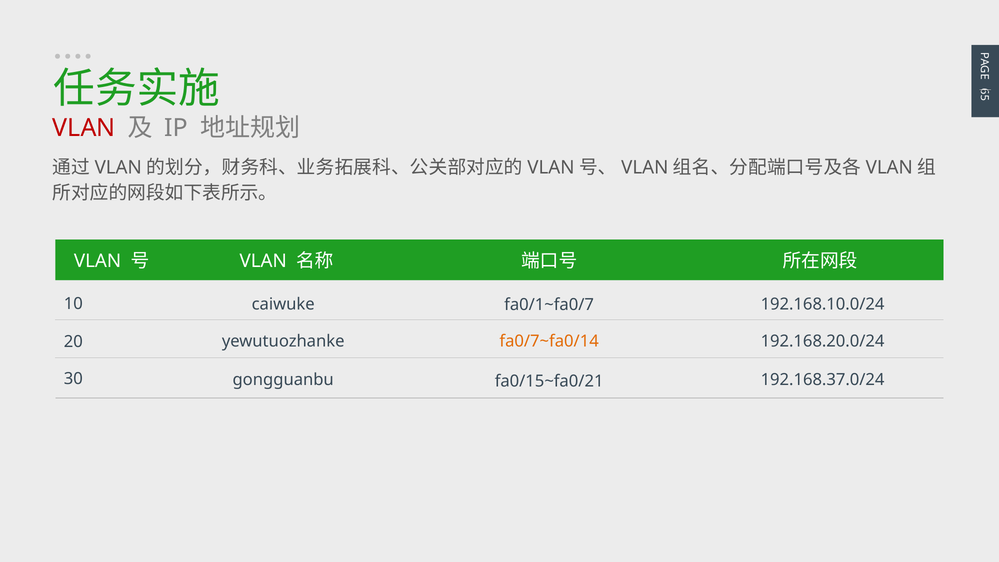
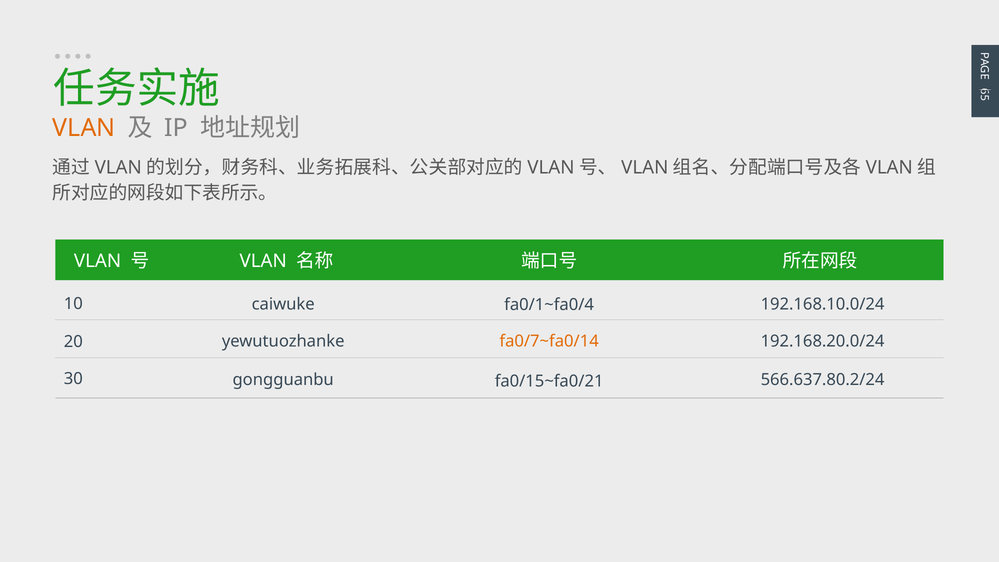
VLAN at (84, 128) colour: red -> orange
fa0/1~fa0/7: fa0/1~fa0/7 -> fa0/1~fa0/4
192.168.37.0/24: 192.168.37.0/24 -> 566.637.80.2/24
